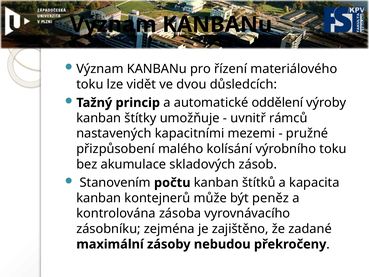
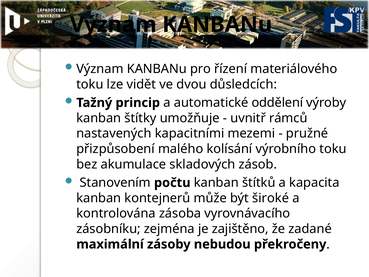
peněz: peněz -> široké
